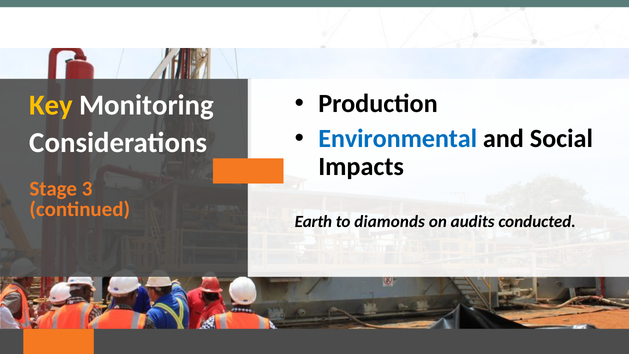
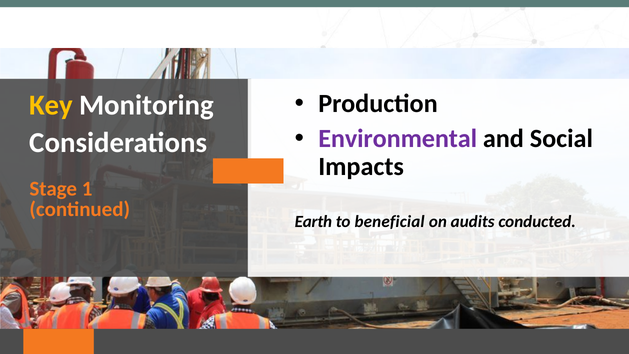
Environmental colour: blue -> purple
3: 3 -> 1
diamonds: diamonds -> beneficial
